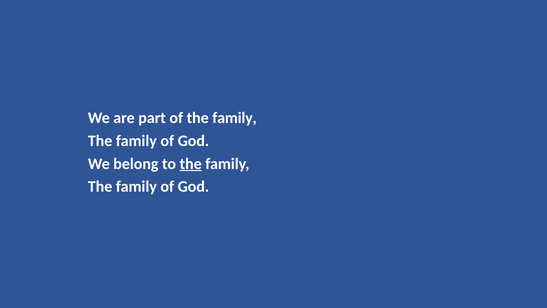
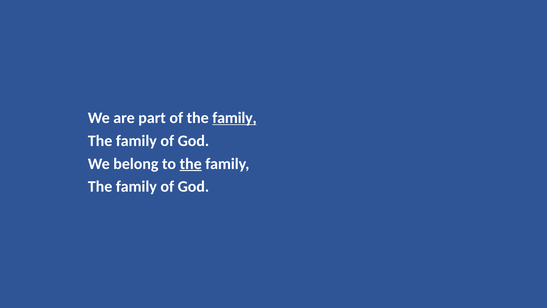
family at (234, 118) underline: none -> present
